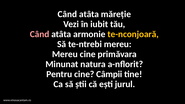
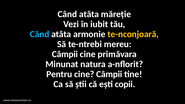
Când at (40, 34) colour: pink -> light blue
Mereu at (65, 54): Mereu -> Câmpii
jurul: jurul -> copii
